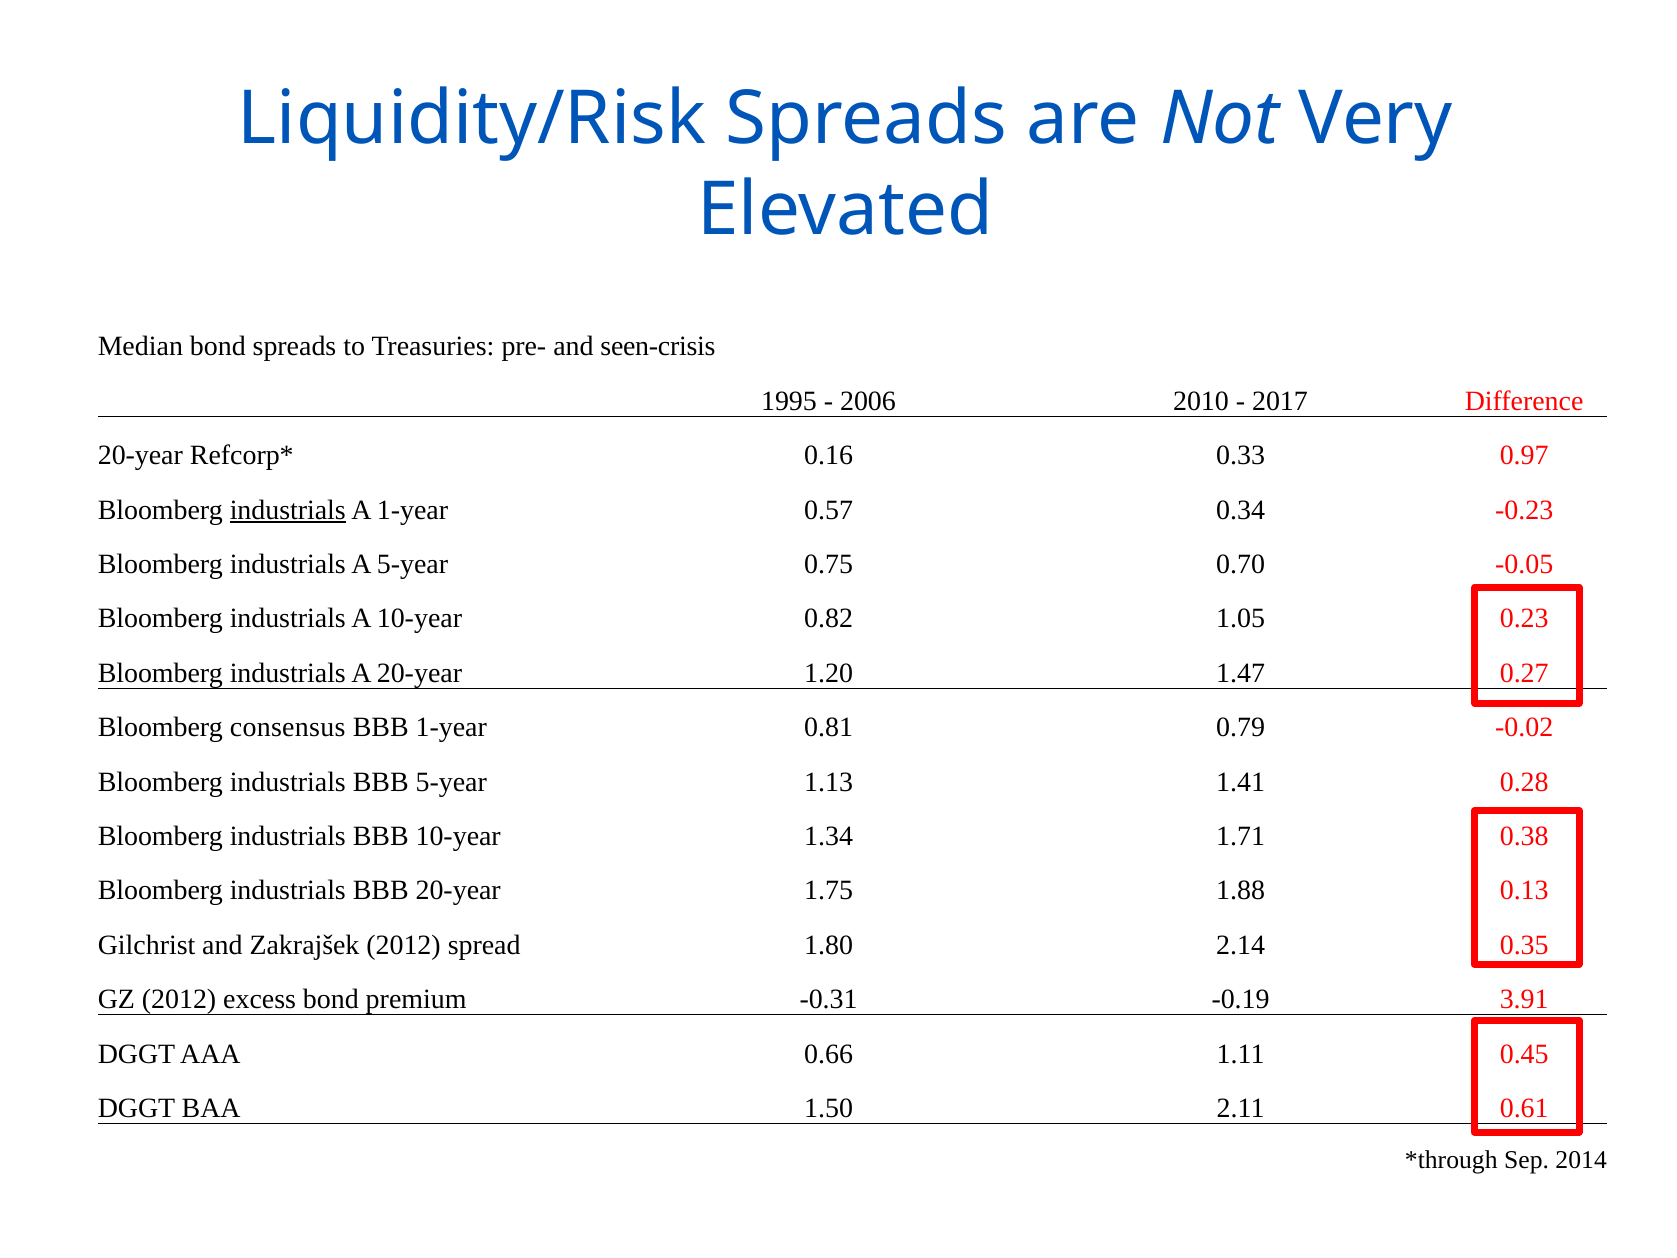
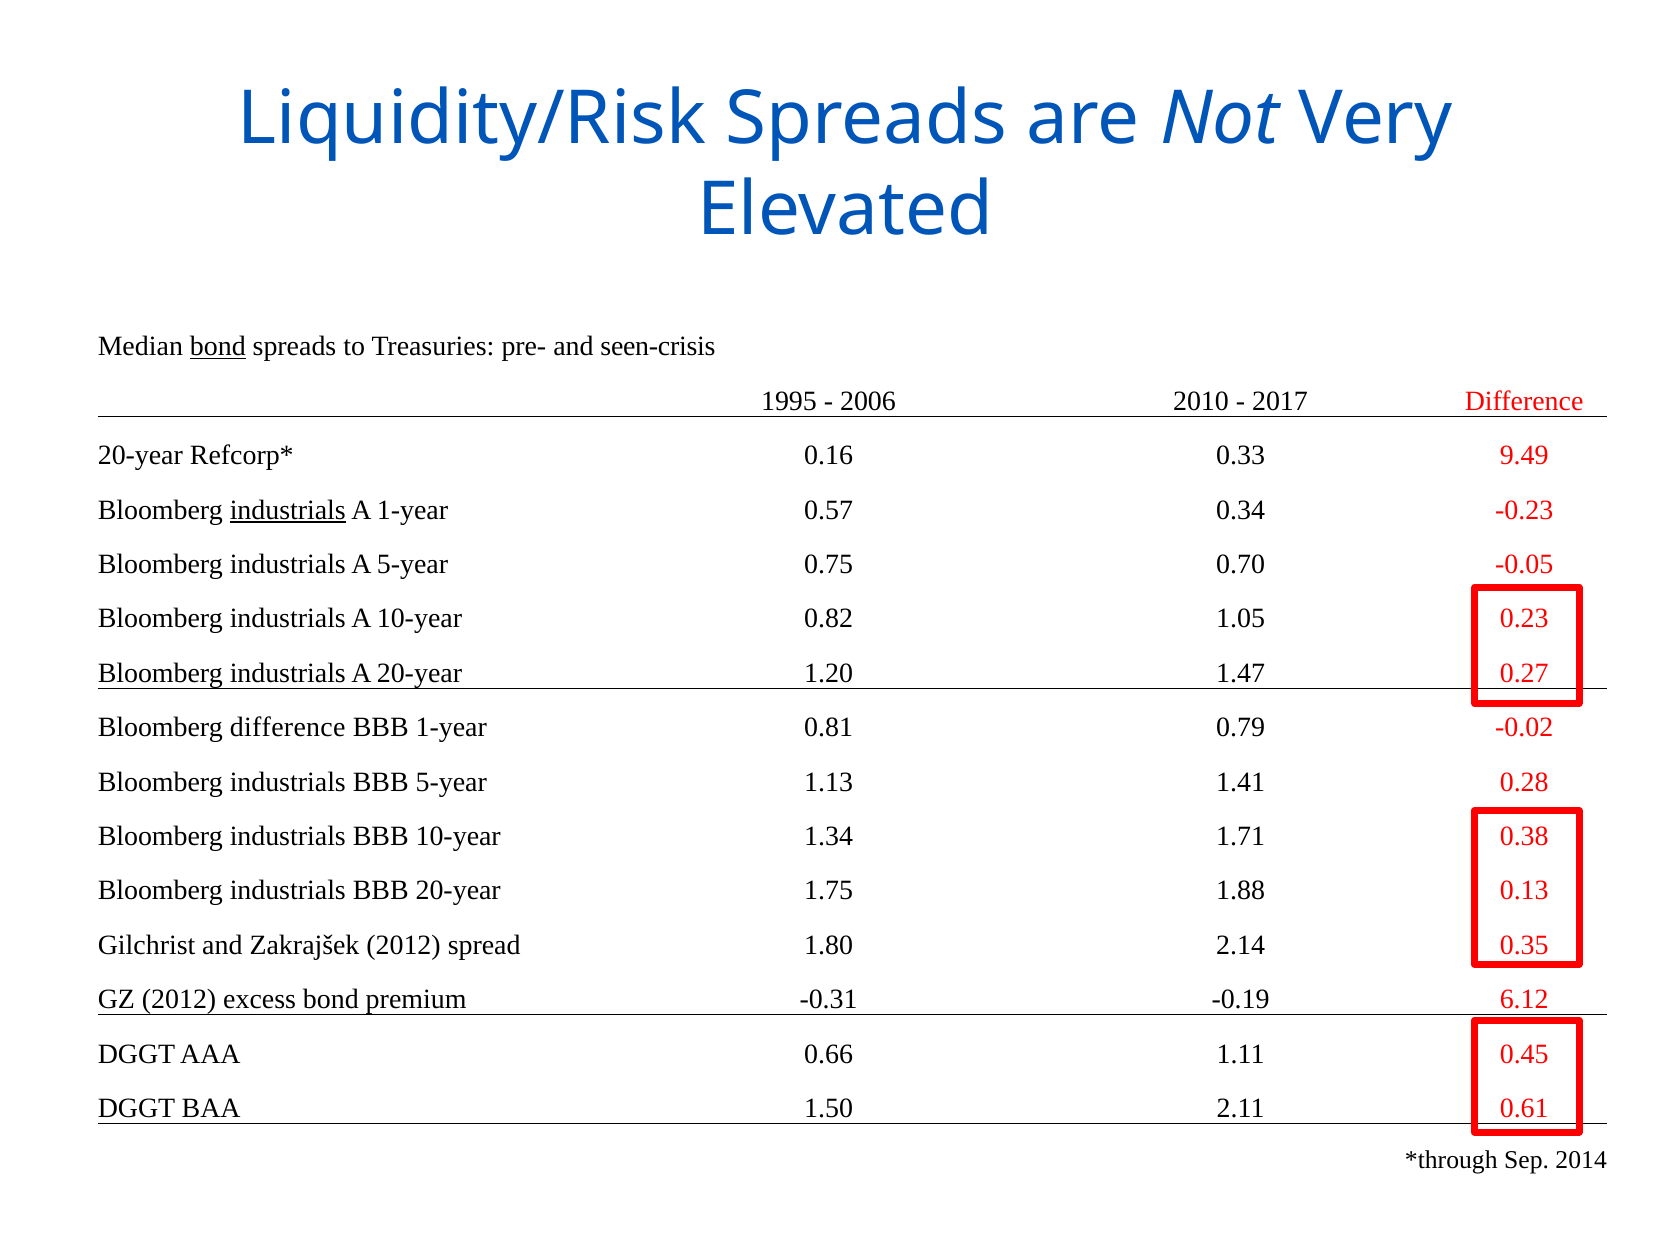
bond at (218, 347) underline: none -> present
0.97: 0.97 -> 9.49
Bloomberg consensus: consensus -> difference
3.91: 3.91 -> 6.12
